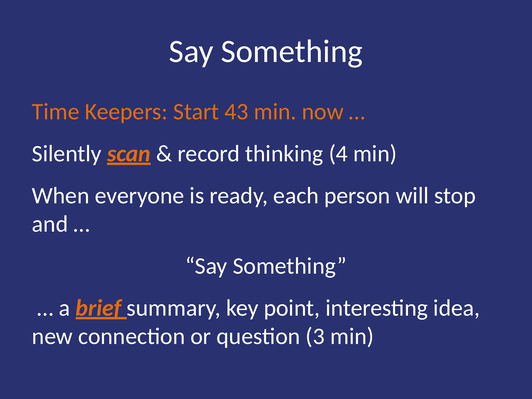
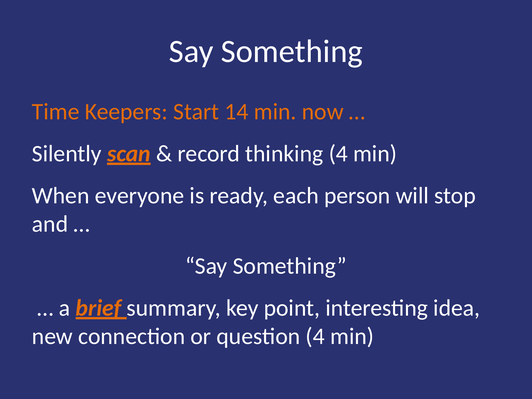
43: 43 -> 14
question 3: 3 -> 4
